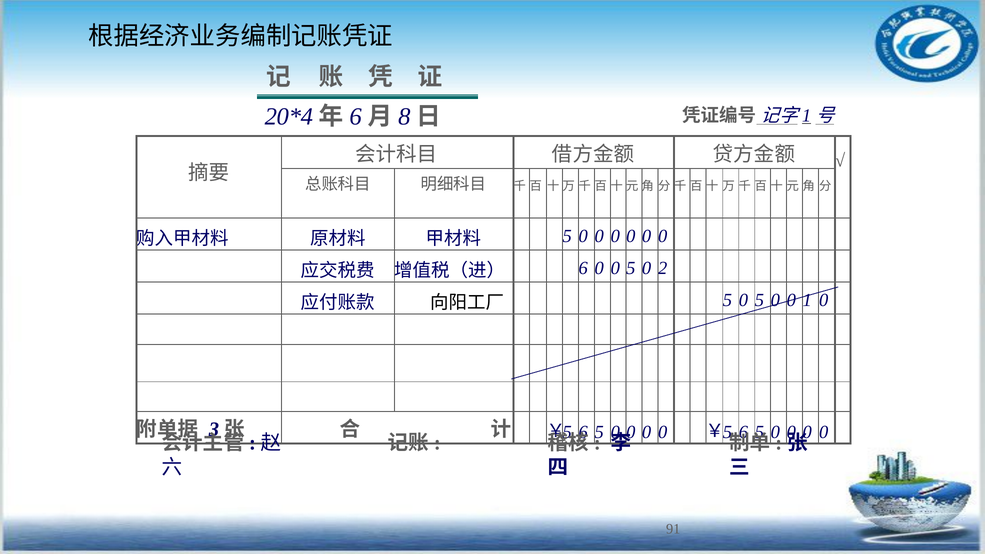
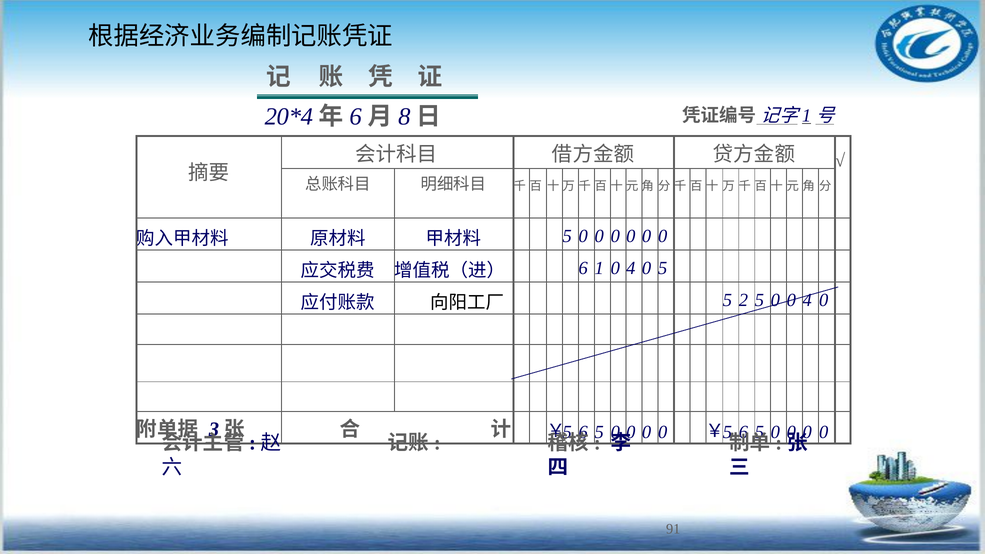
6 0: 0 -> 1
5 at (631, 268): 5 -> 4
0 2: 2 -> 5
0 at (743, 300): 0 -> 2
0 0 1: 1 -> 4
